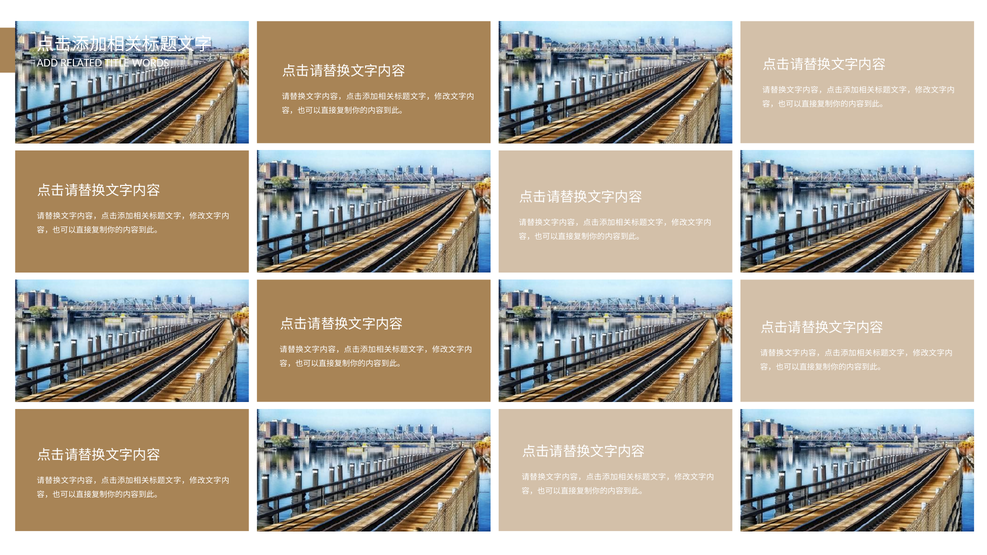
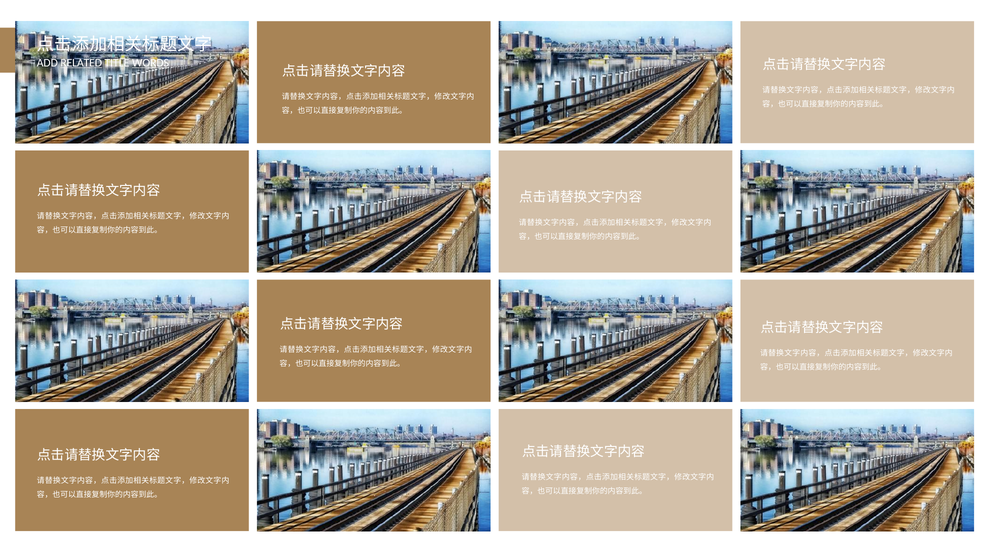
WORDS underline: none -> present
